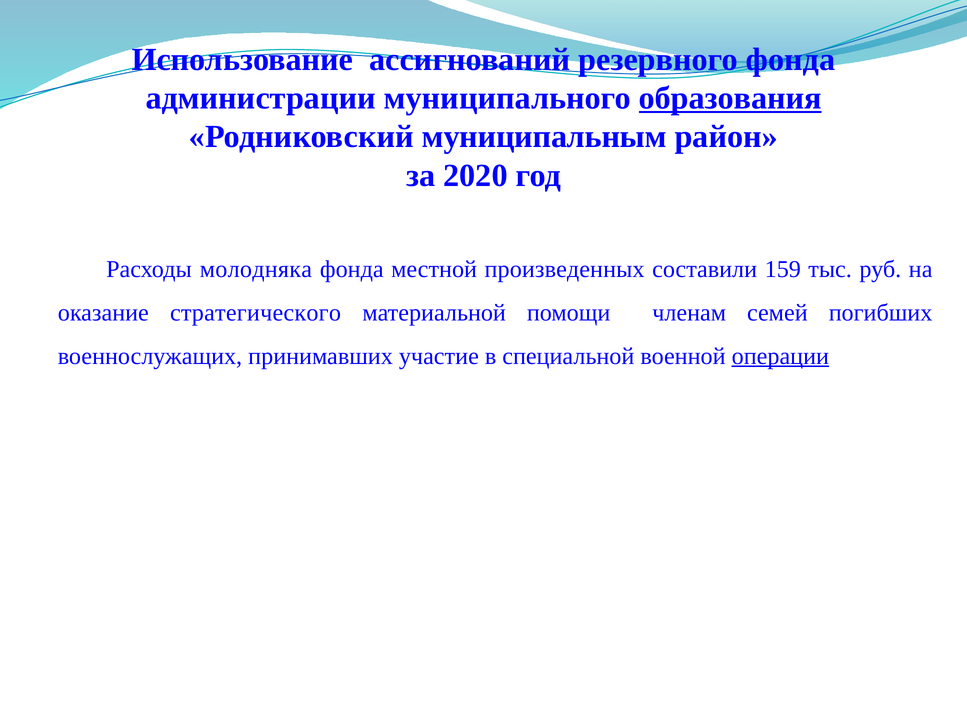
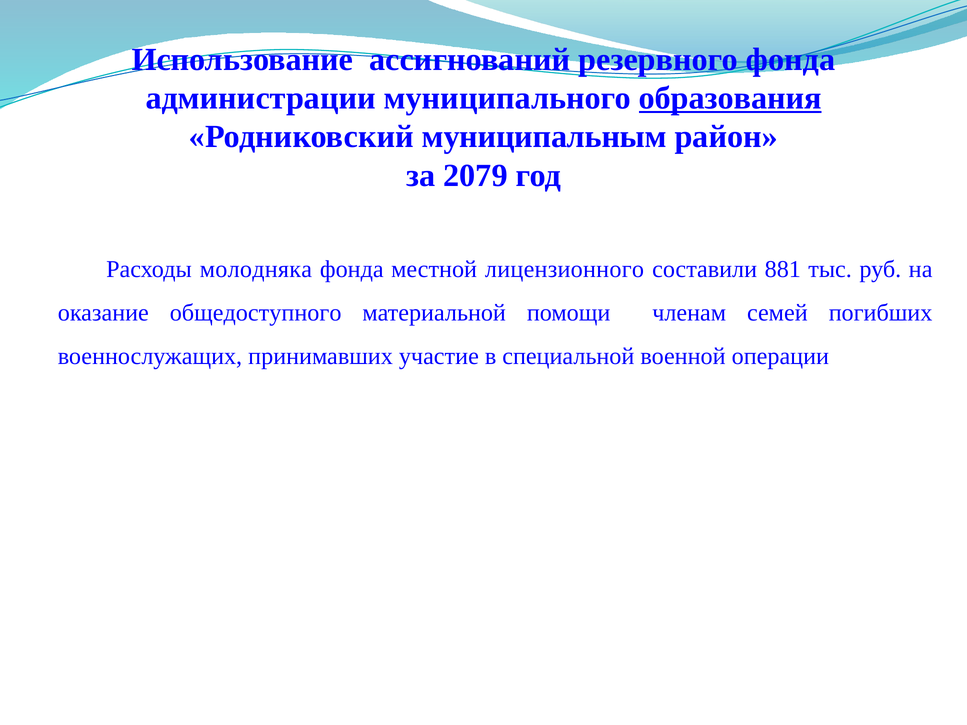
2020: 2020 -> 2079
произведенных: произведенных -> лицензионного
159: 159 -> 881
стратегического: стратегического -> общедоступного
операции underline: present -> none
